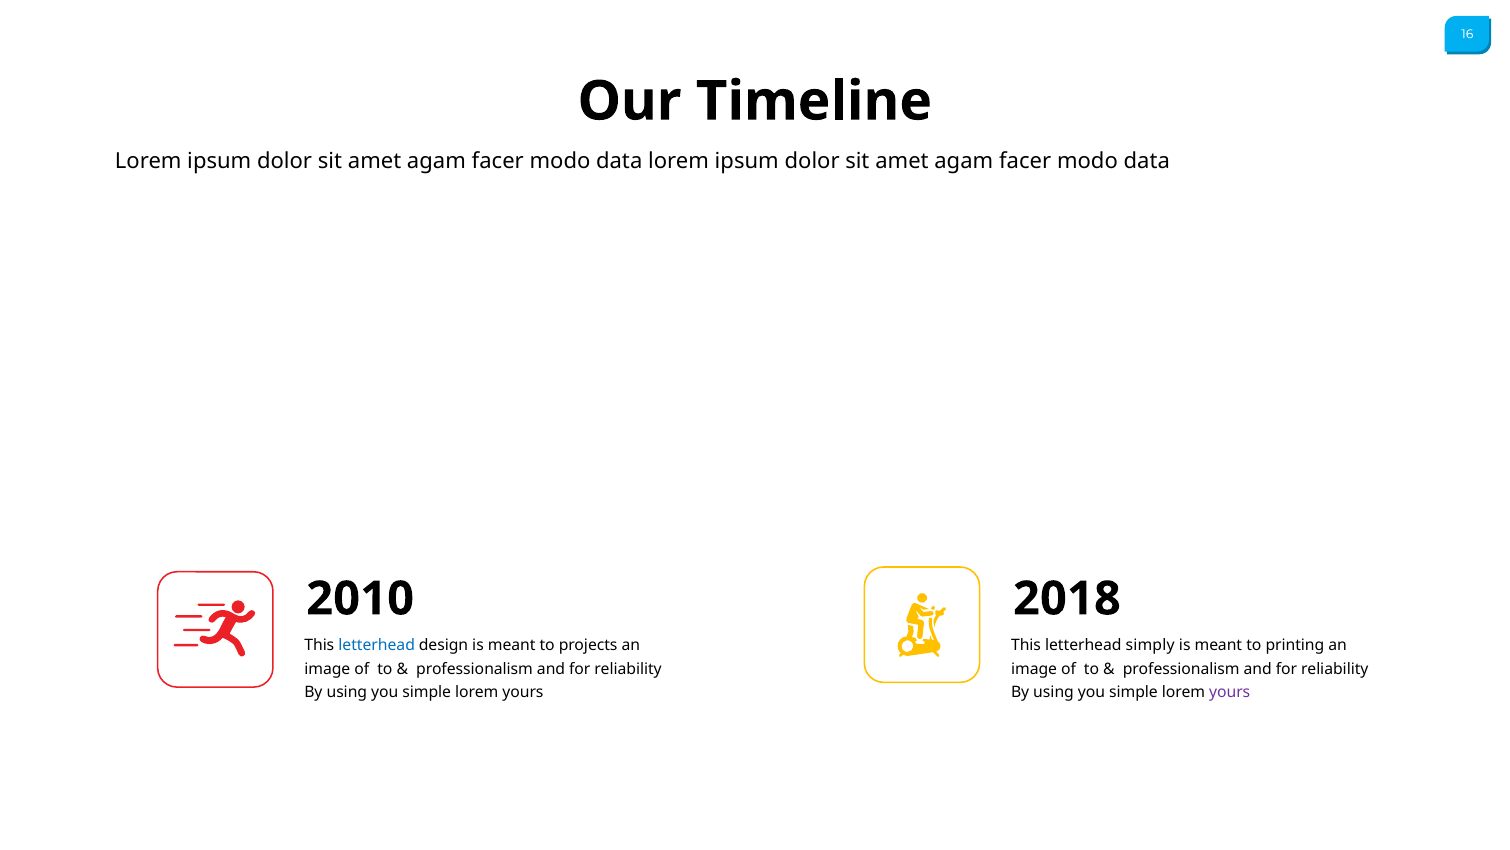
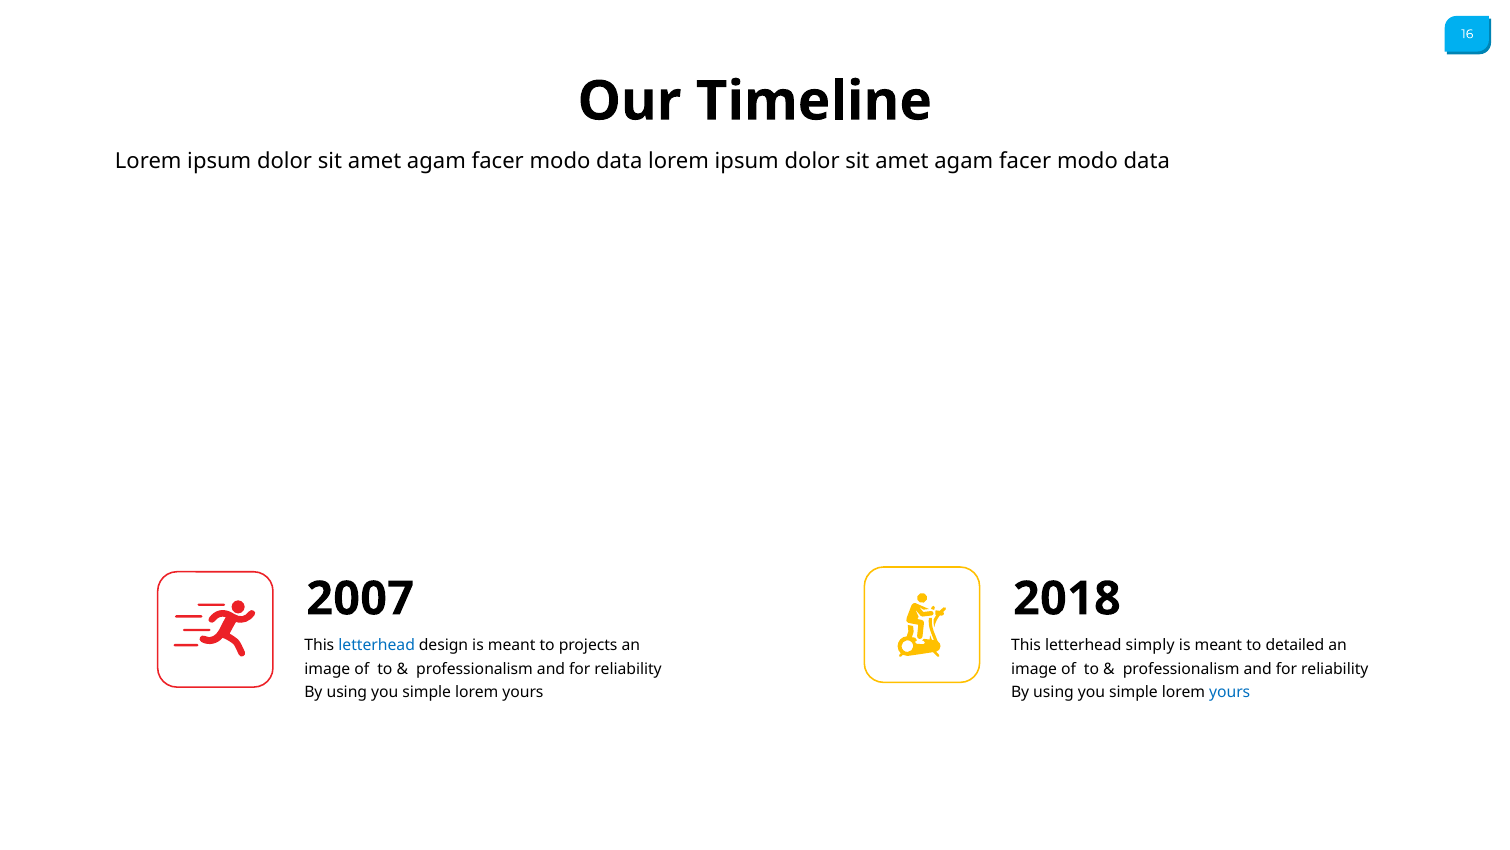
2010: 2010 -> 2007
printing: printing -> detailed
yours at (1230, 692) colour: purple -> blue
